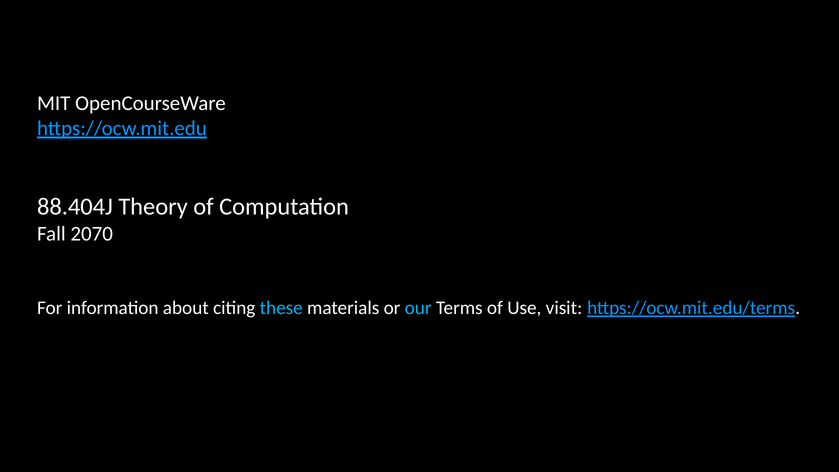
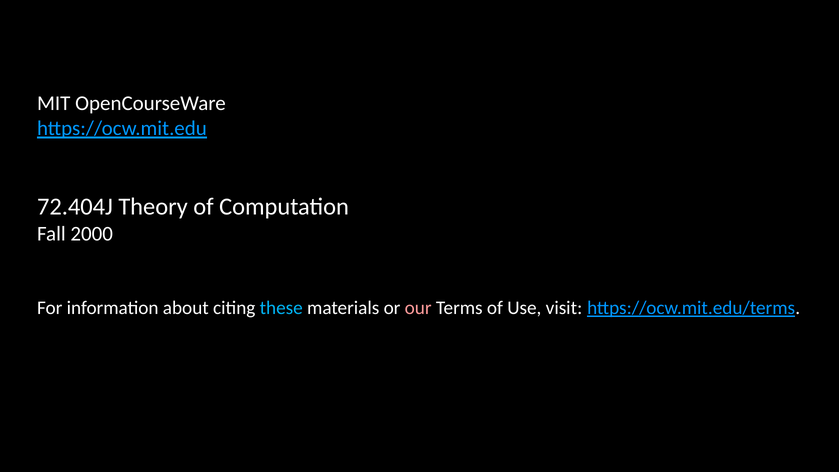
88.404J: 88.404J -> 72.404J
2070: 2070 -> 2000
our colour: light blue -> pink
